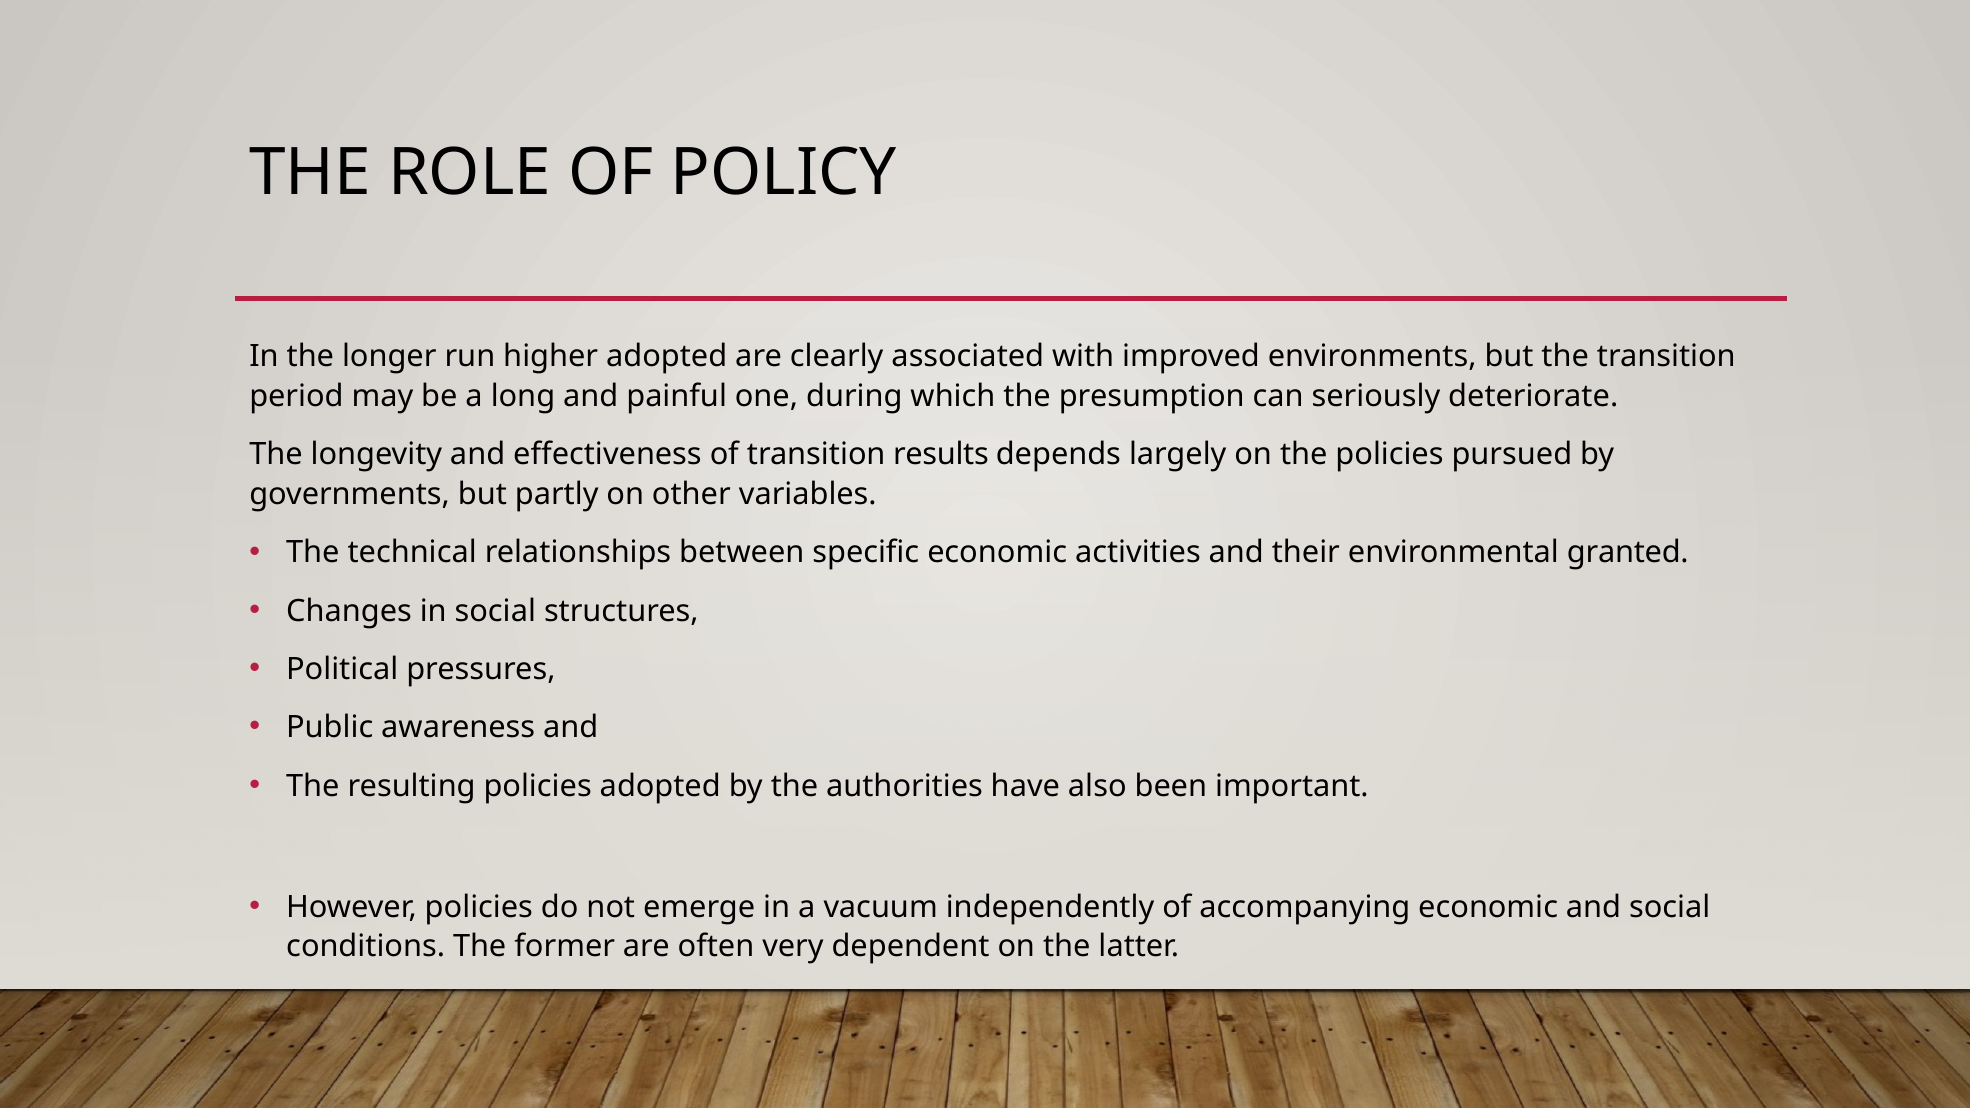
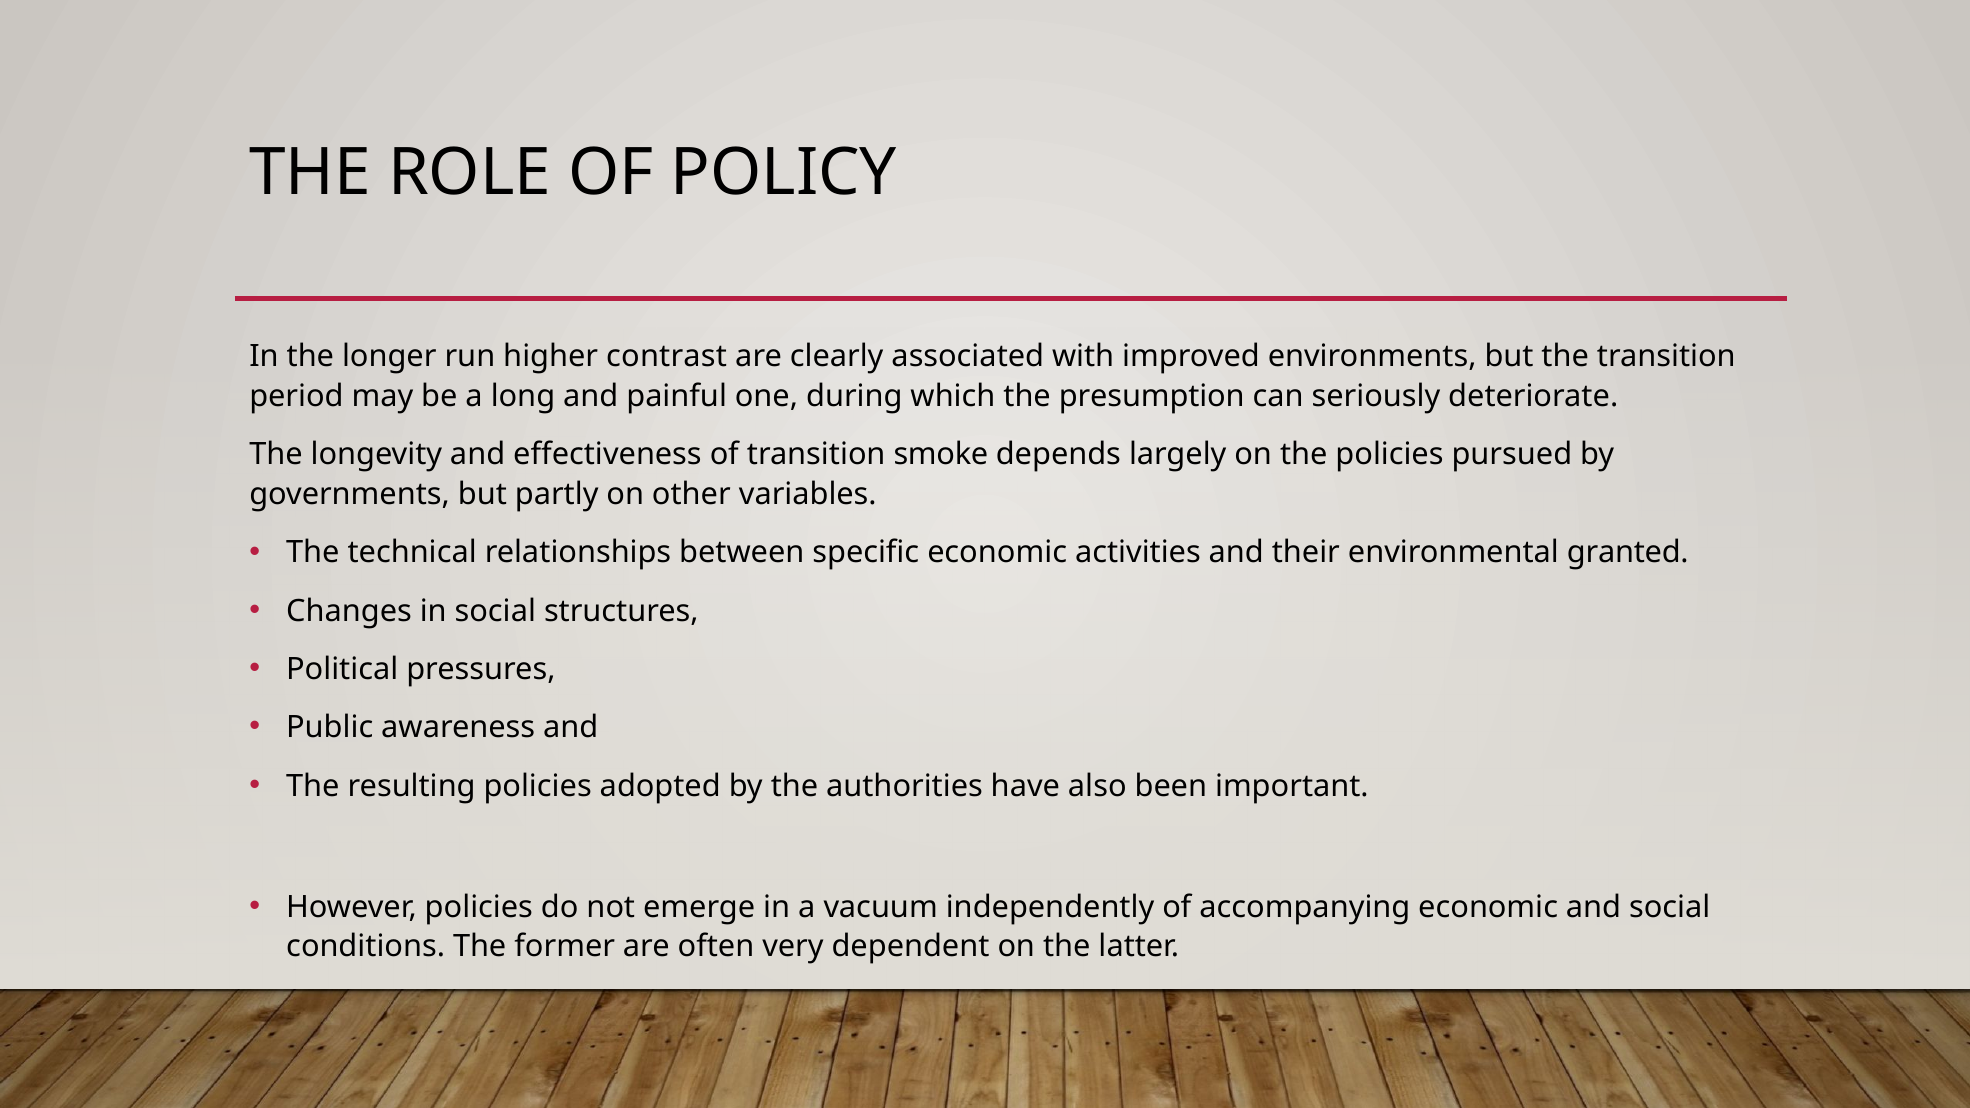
higher adopted: adopted -> contrast
results: results -> smoke
